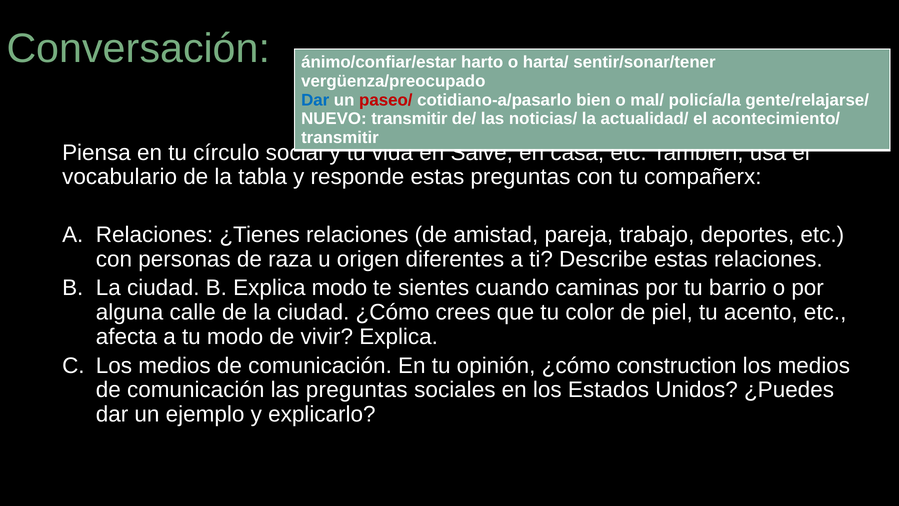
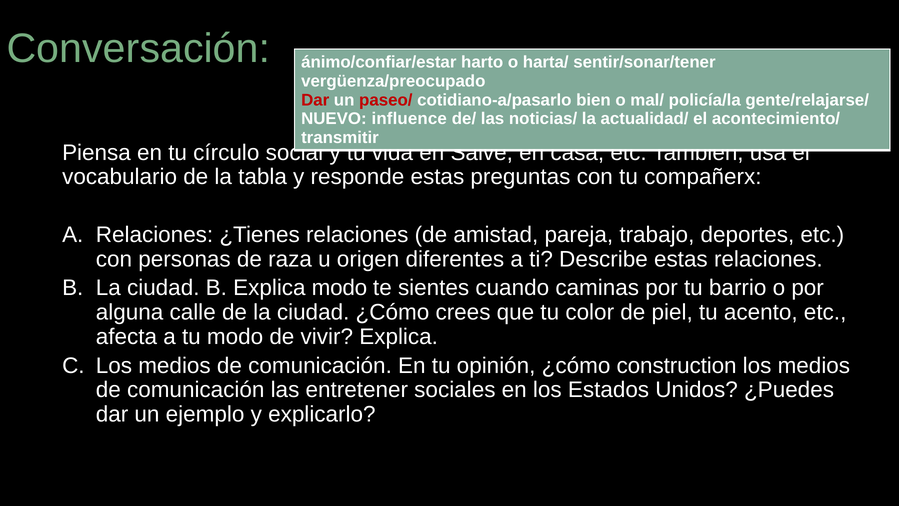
Dar at (315, 100) colour: blue -> red
NUEVO transmitir: transmitir -> influence
las preguntas: preguntas -> entretener
